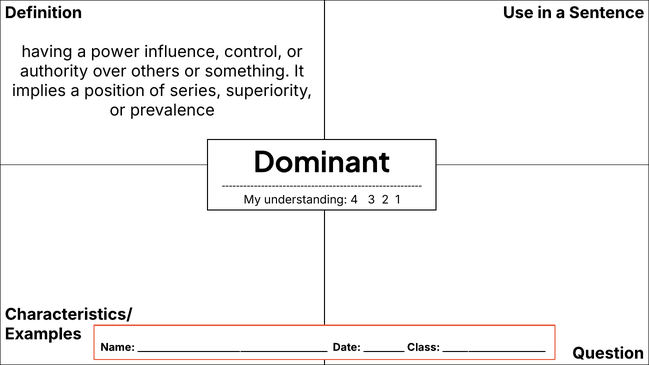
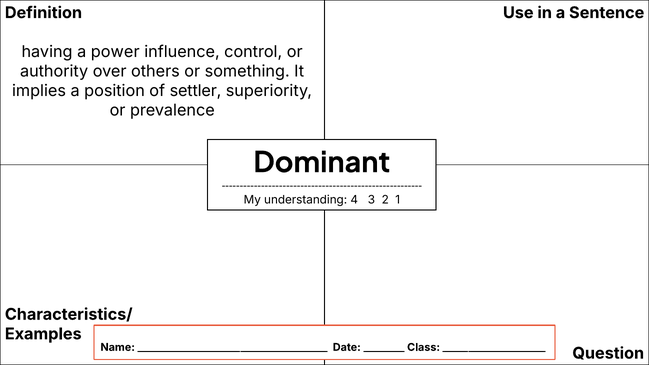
series: series -> settler
